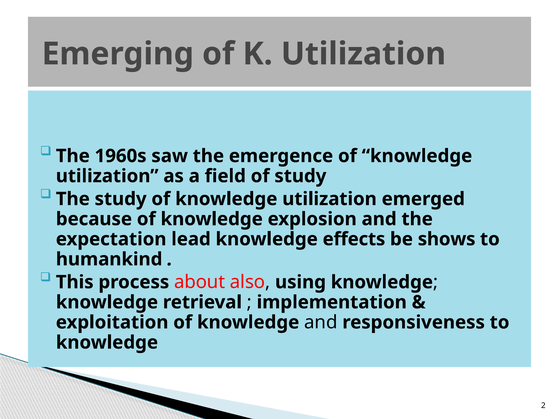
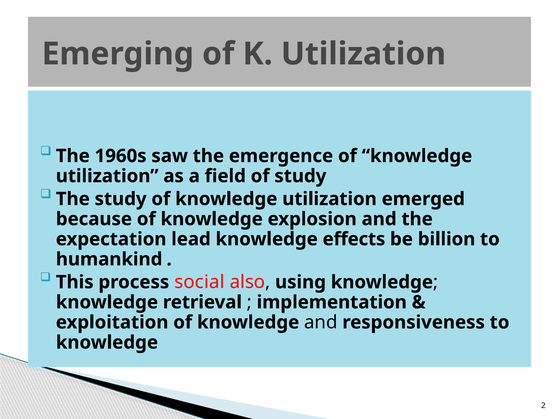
shows: shows -> billion
about: about -> social
